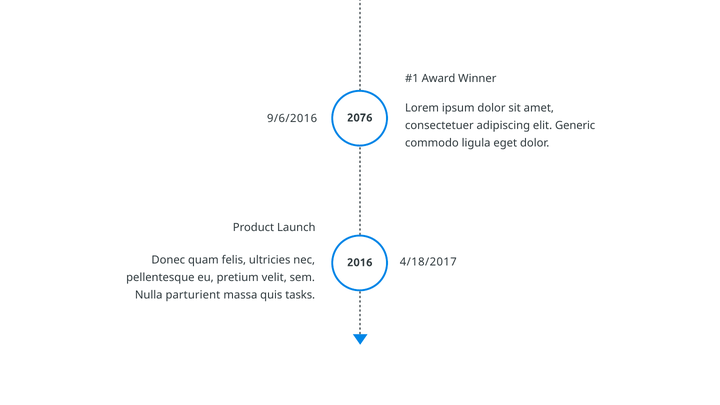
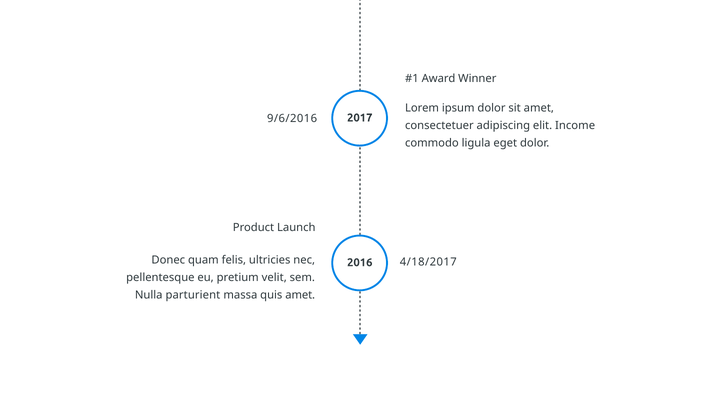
2076: 2076 -> 2017
Generic: Generic -> Income
quis tasks: tasks -> amet
